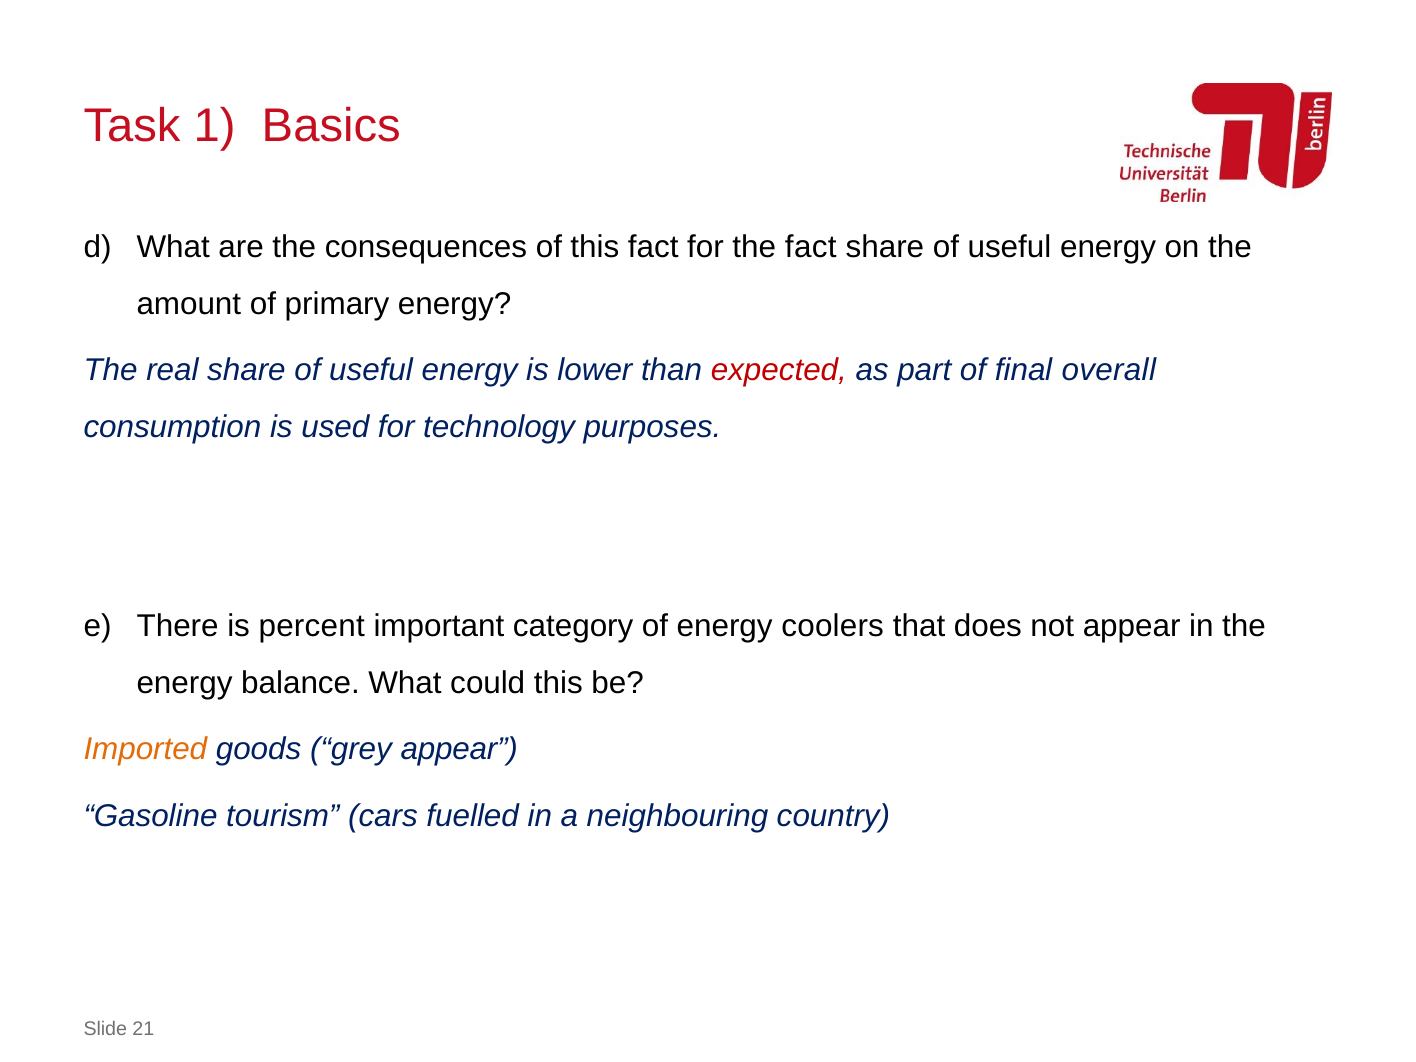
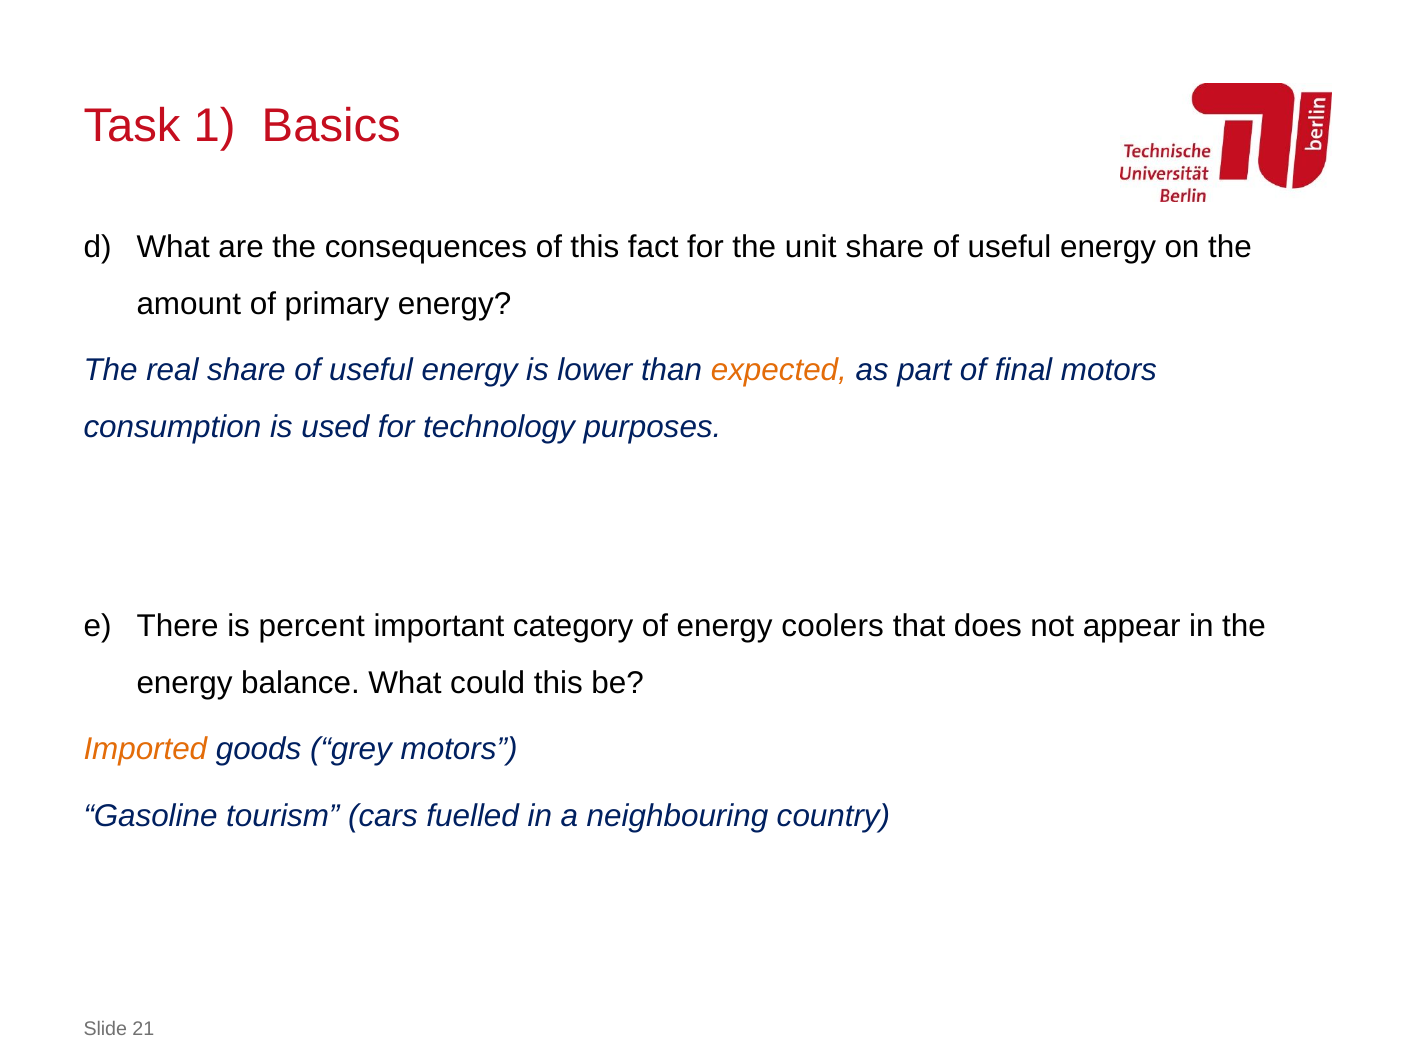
the fact: fact -> unit
expected colour: red -> orange
final overall: overall -> motors
grey appear: appear -> motors
